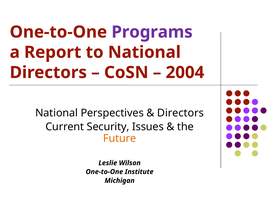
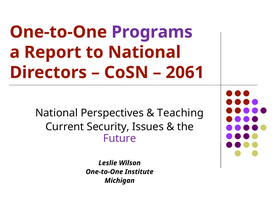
2004: 2004 -> 2061
Directors at (180, 113): Directors -> Teaching
Future colour: orange -> purple
